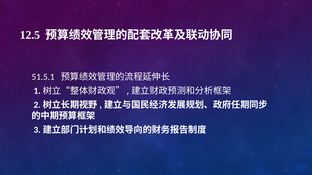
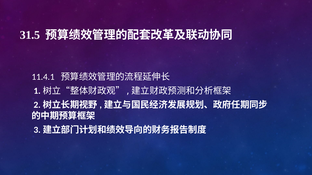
12.5: 12.5 -> 31.5
51.5.1: 51.5.1 -> 11.4.1
